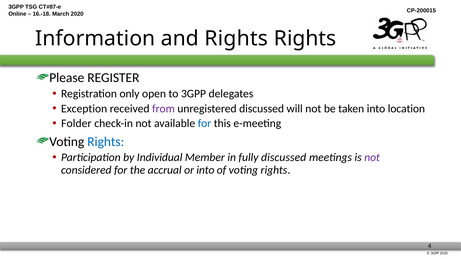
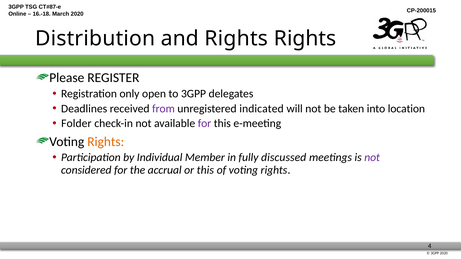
Information: Information -> Distribution
Exception: Exception -> Deadlines
unregistered discussed: discussed -> indicated
for at (205, 124) colour: blue -> purple
Rights at (106, 142) colour: blue -> orange
or into: into -> this
